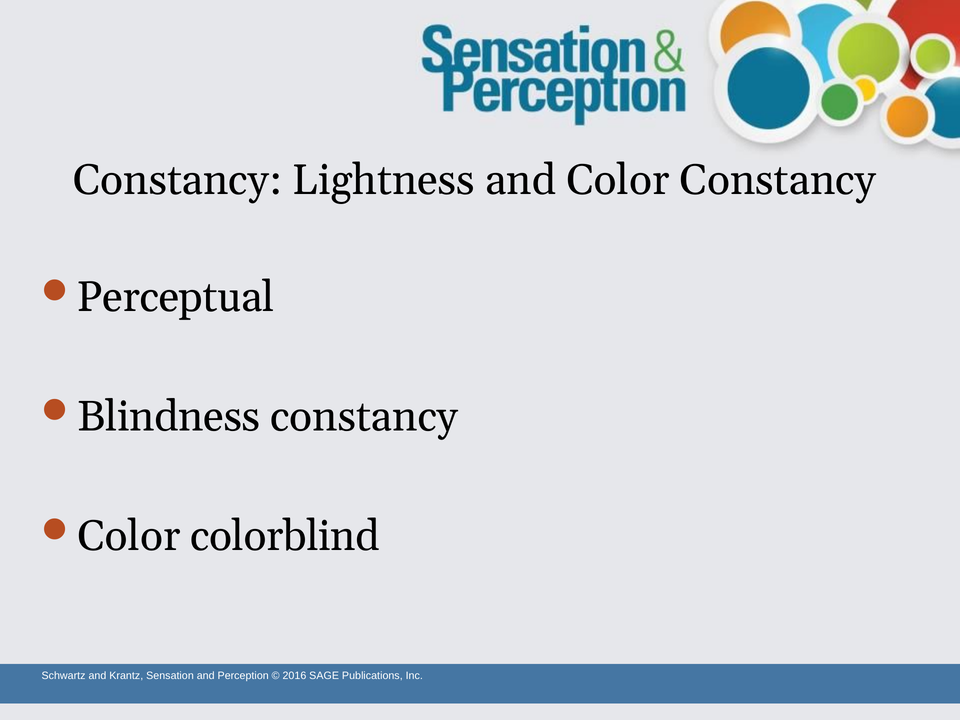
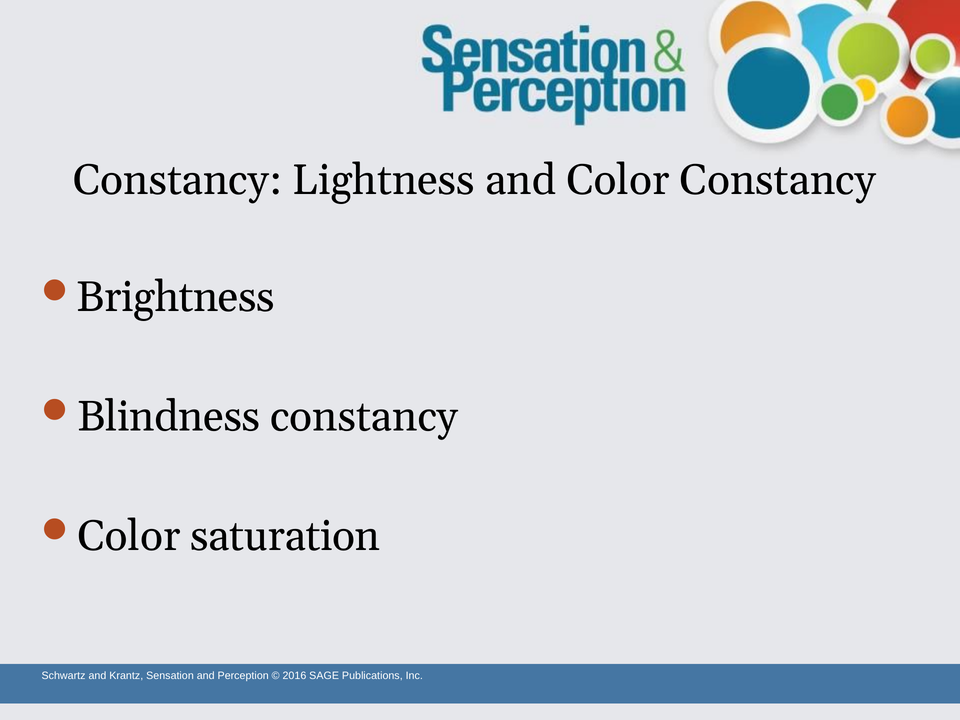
Perceptual: Perceptual -> Brightness
colorblind: colorblind -> saturation
